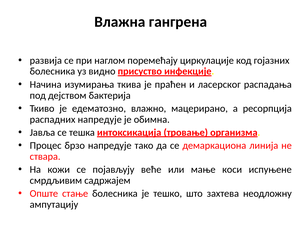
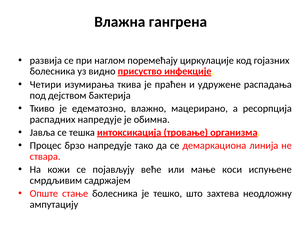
Начина: Начина -> Четири
ласерског: ласерског -> удружене
